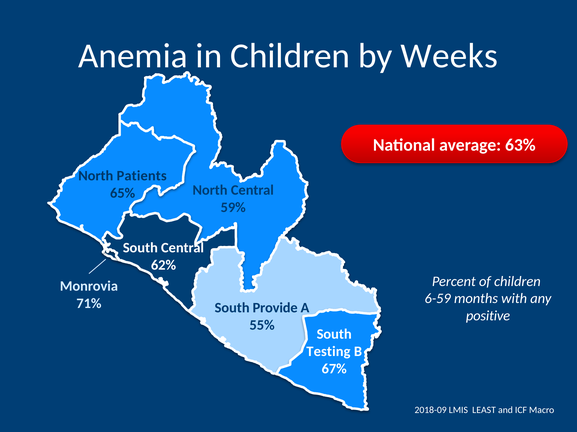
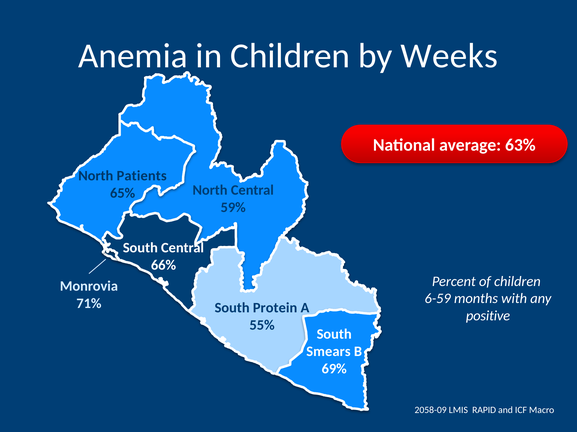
62%: 62% -> 66%
Provide: Provide -> Protein
Testing: Testing -> Smears
67%: 67% -> 69%
2018-09: 2018-09 -> 2058-09
LEAST: LEAST -> RAPID
